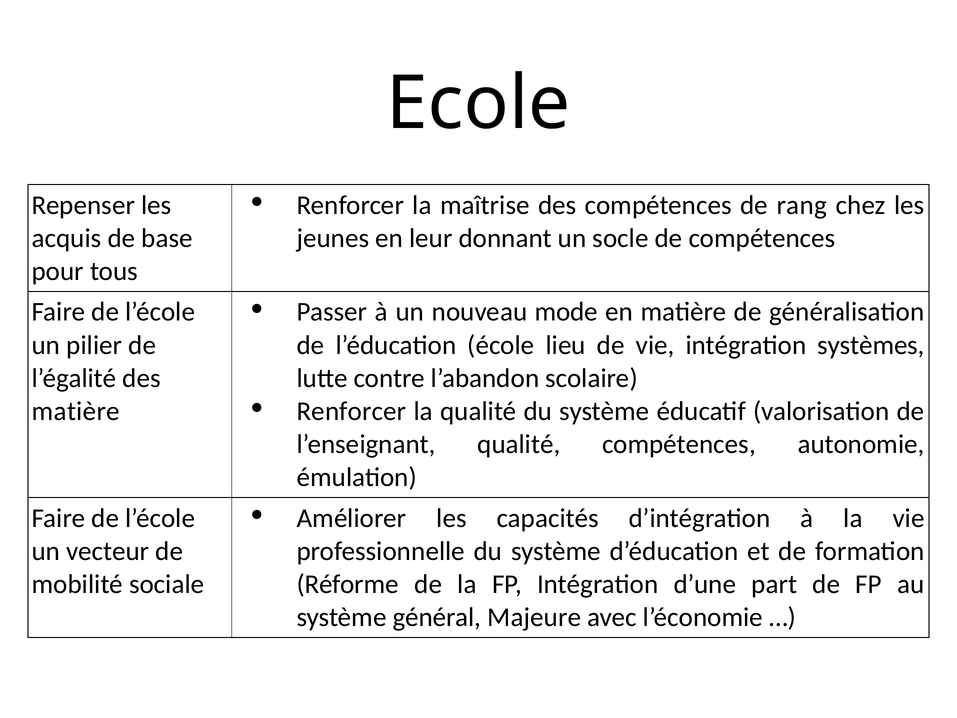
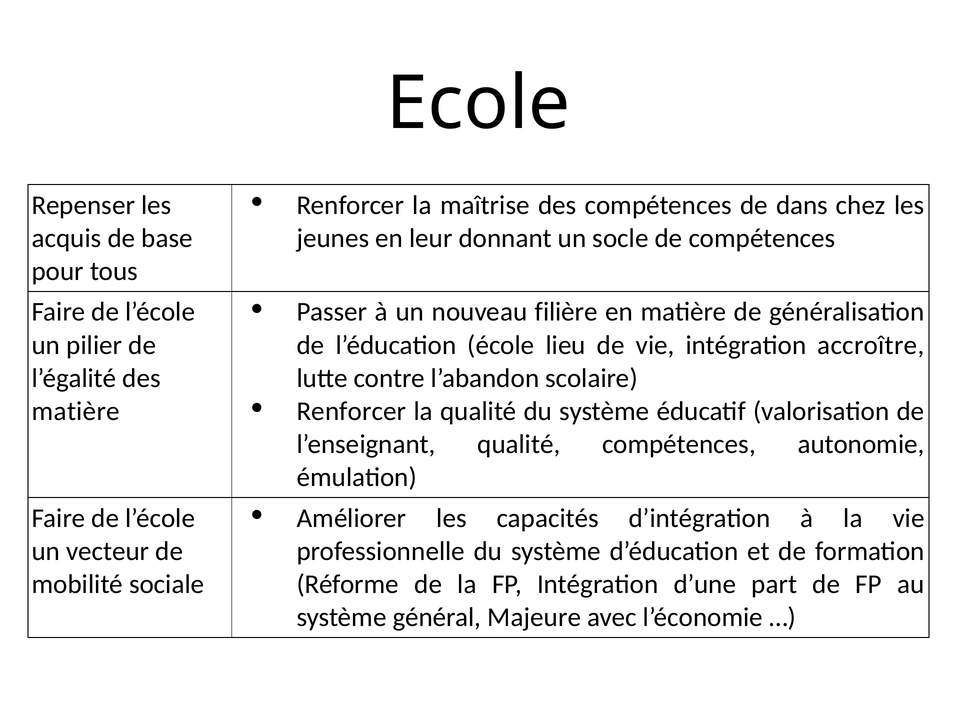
rang: rang -> dans
mode: mode -> filière
systèmes: systèmes -> accroître
